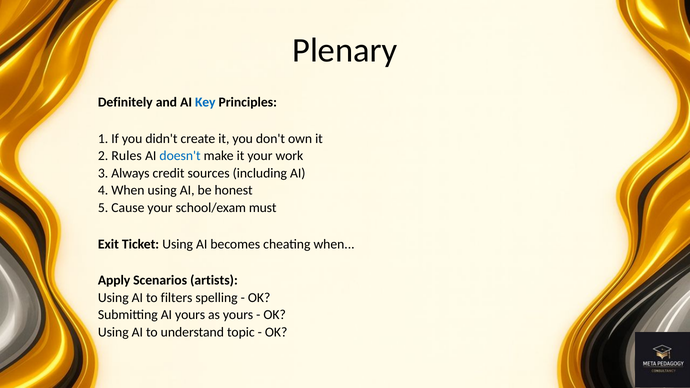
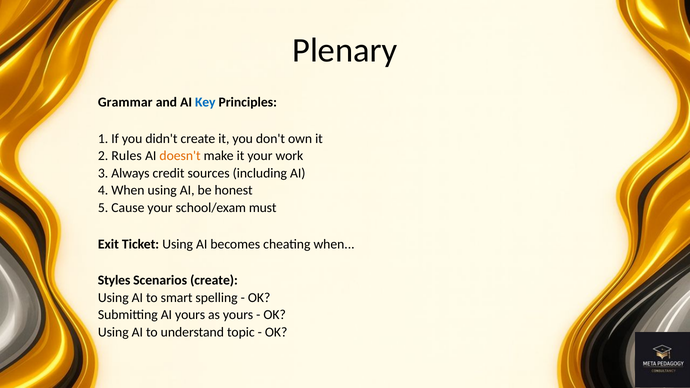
Definitely: Definitely -> Grammar
doesn't colour: blue -> orange
Apply: Apply -> Styles
Scenarios artists: artists -> create
filters: filters -> smart
